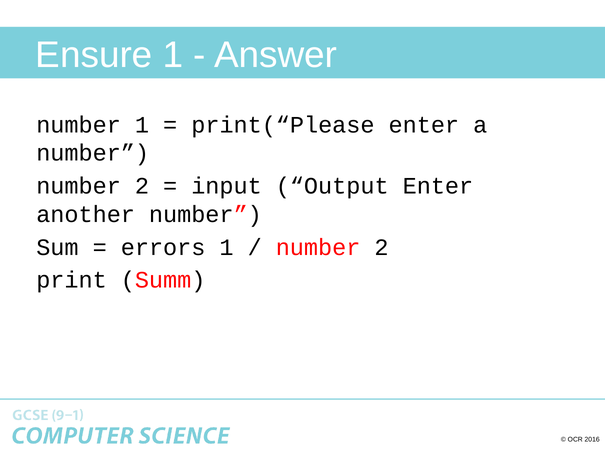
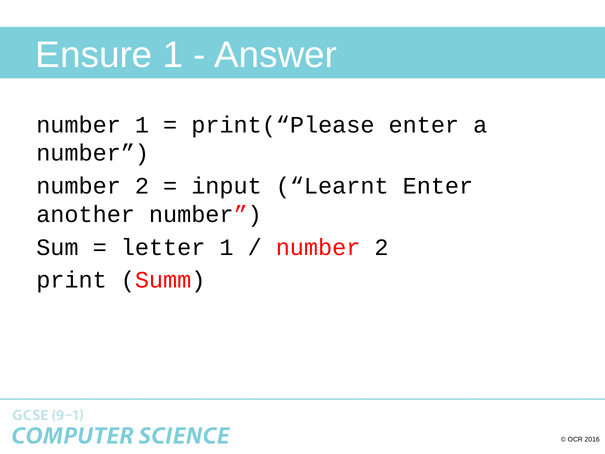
Output: Output -> Learnt
errors: errors -> letter
